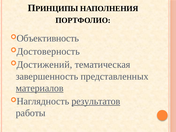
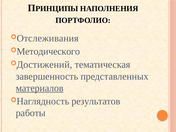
Объективность: Объективность -> Отслеживания
Достоверность: Достоверность -> Методического
результатов underline: present -> none
